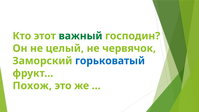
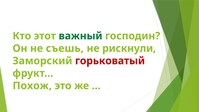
целый: целый -> съешь
червячок: червячок -> рискнули
горьковатый colour: blue -> red
